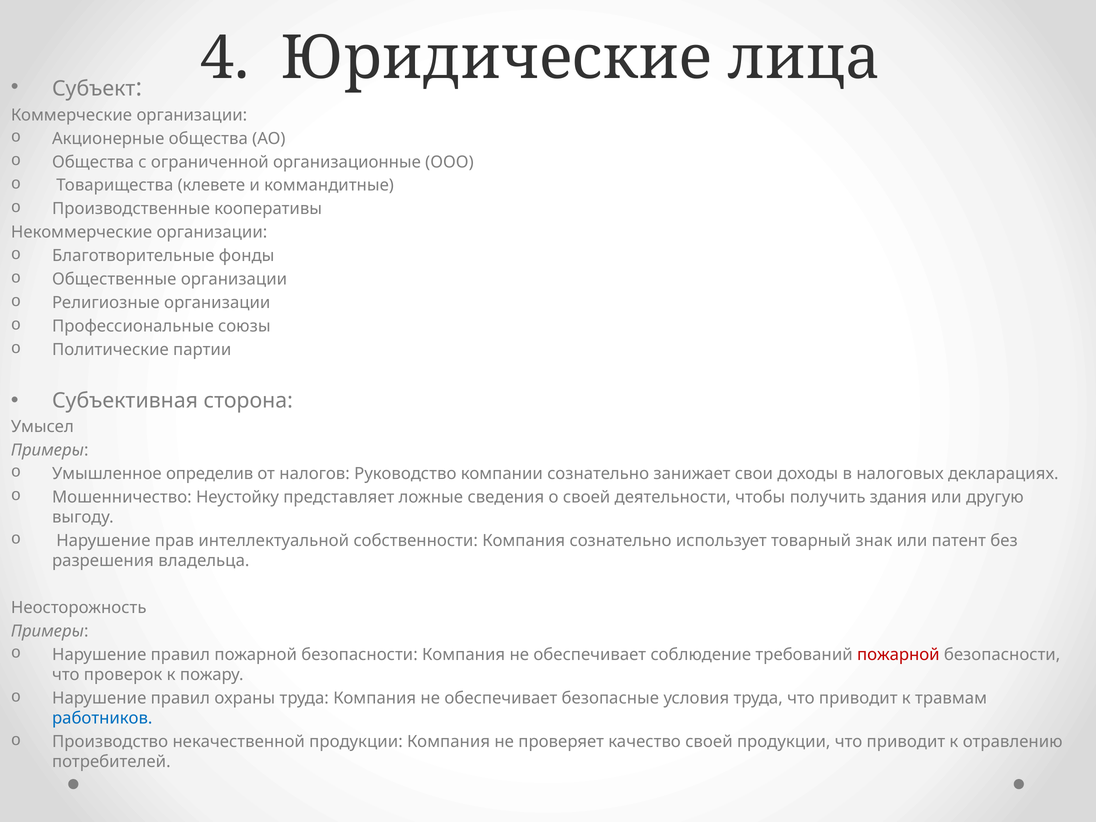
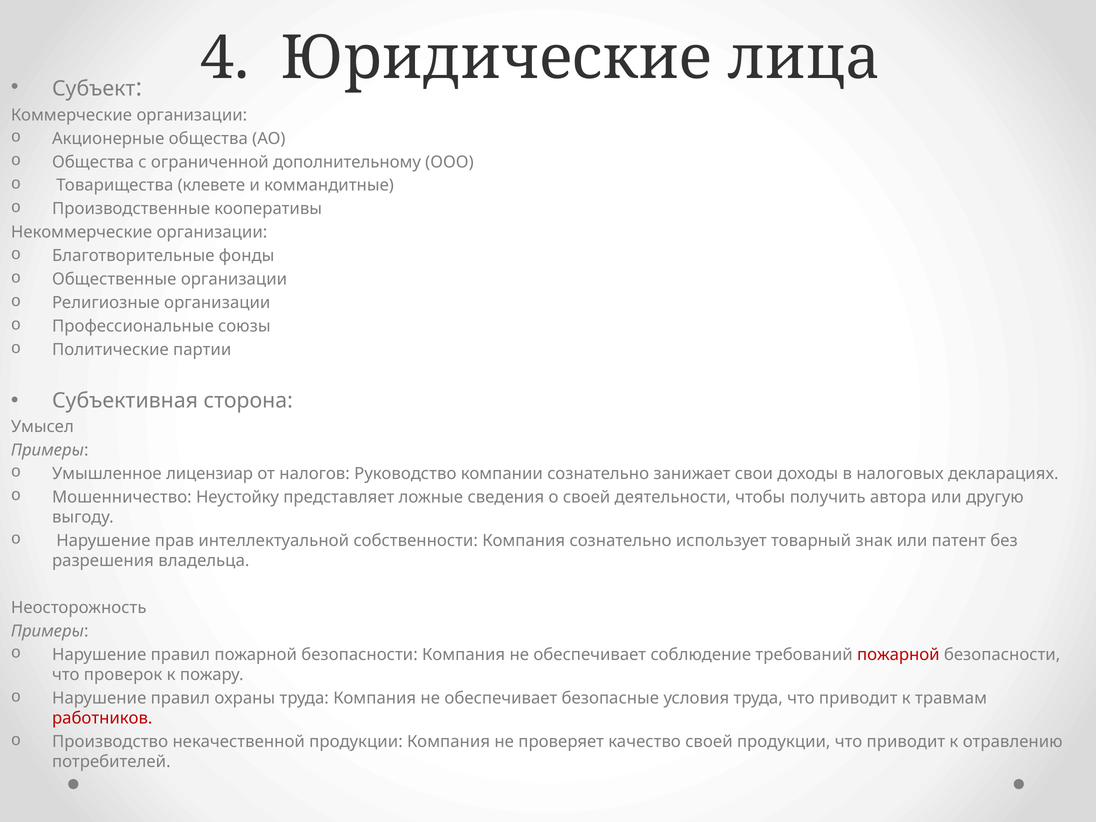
организационные: организационные -> дополнительному
определив: определив -> лицензиар
здания: здания -> автора
работников colour: blue -> red
